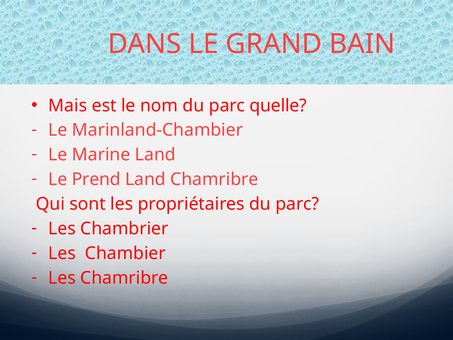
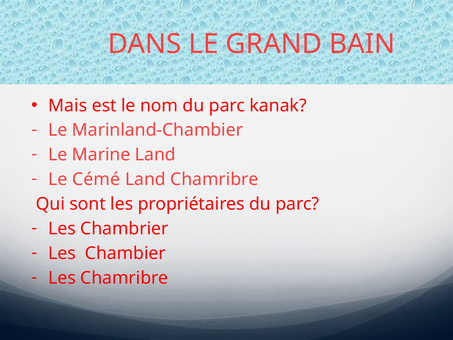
quelle: quelle -> kanak
Prend: Prend -> Cémé
